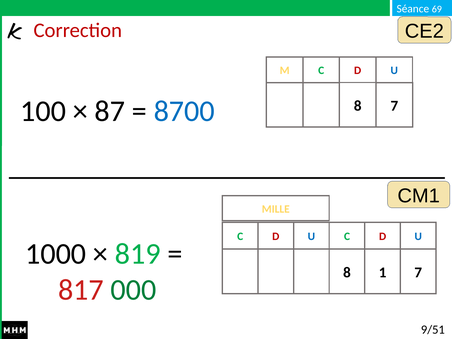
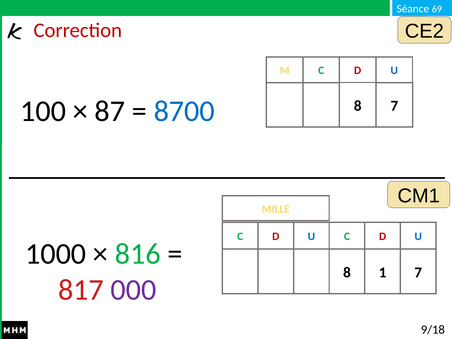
819: 819 -> 816
000 colour: green -> purple
9/51: 9/51 -> 9/18
